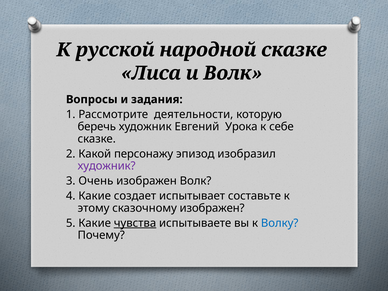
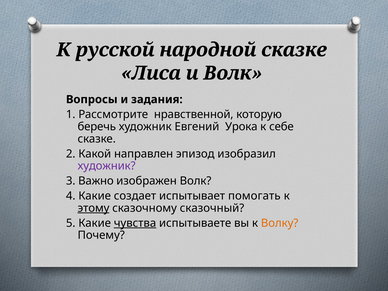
деятельности: деятельности -> нравственной
персонажу: персонажу -> направлен
Очень: Очень -> Важно
составьте: составьте -> помогать
этому underline: none -> present
сказочному изображен: изображен -> сказочный
Волку colour: blue -> orange
